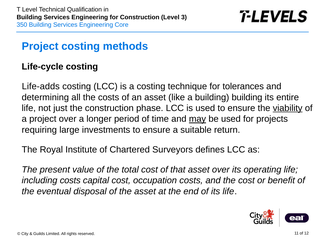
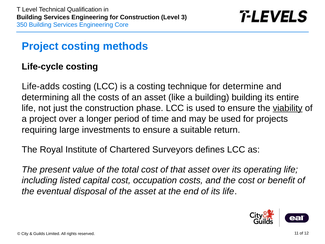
tolerances: tolerances -> determine
may underline: present -> none
including costs: costs -> listed
